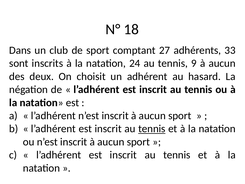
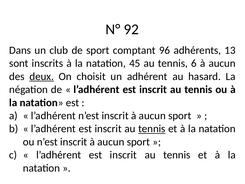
18: 18 -> 92
27: 27 -> 96
33: 33 -> 13
24: 24 -> 45
9: 9 -> 6
deux underline: none -> present
